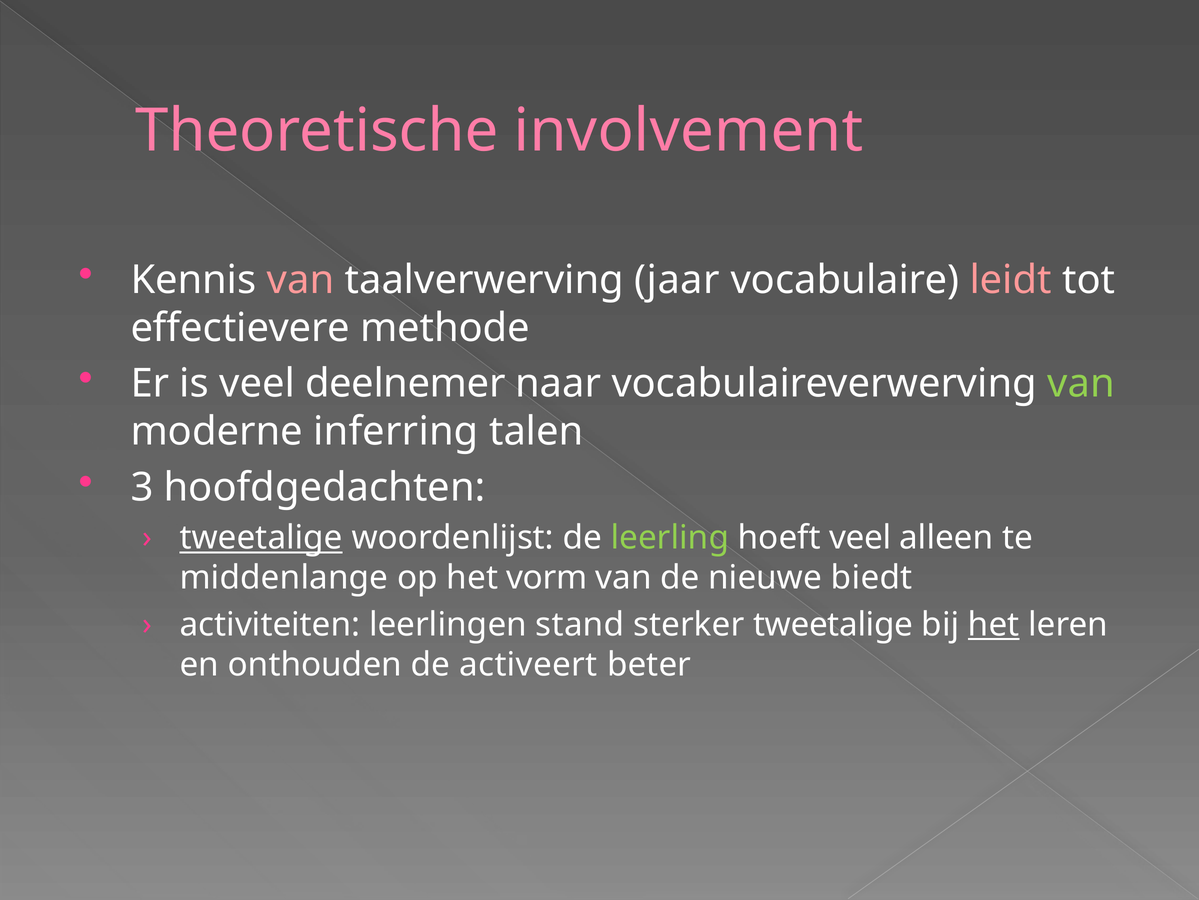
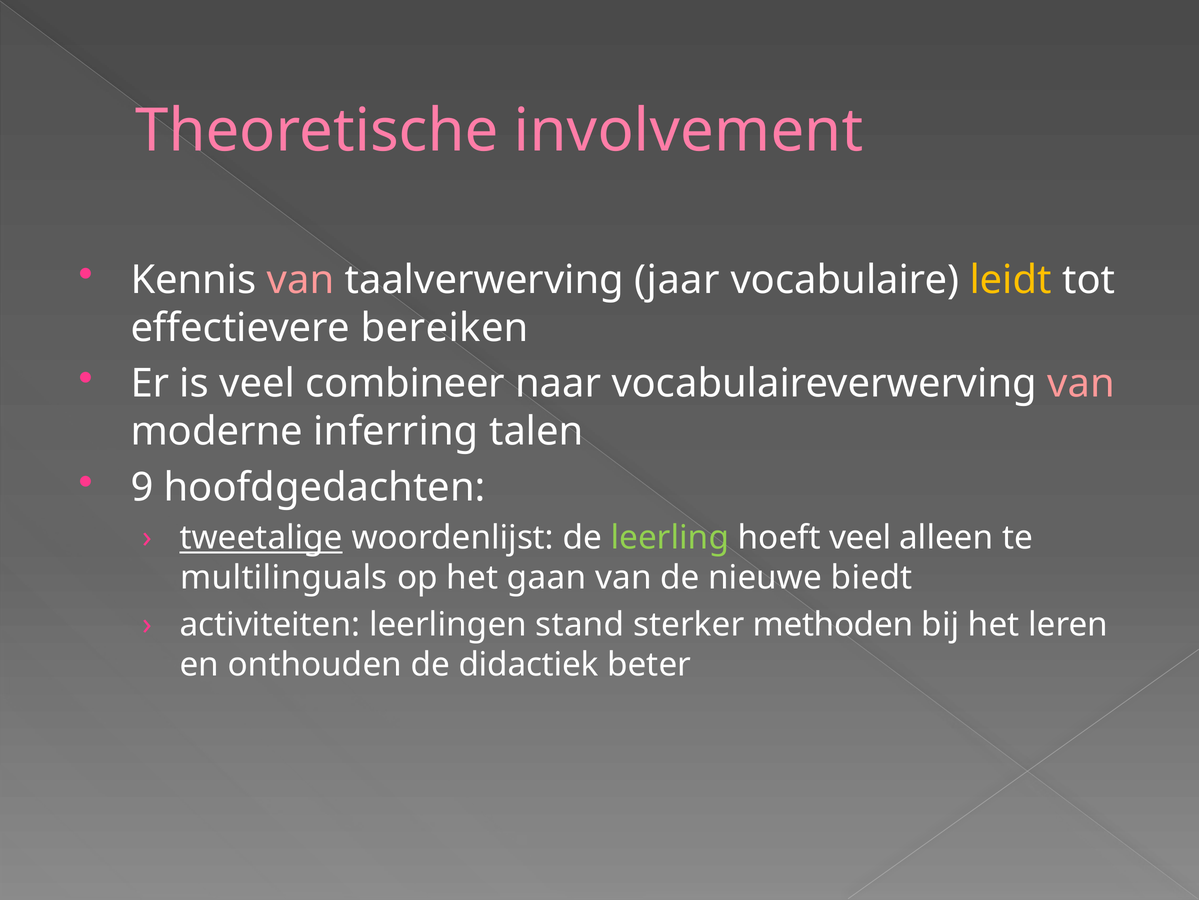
leidt colour: pink -> yellow
methode: methode -> bereiken
deelnemer: deelnemer -> combineer
van at (1081, 383) colour: light green -> pink
3: 3 -> 9
middenlange: middenlange -> multilinguals
vorm: vorm -> gaan
sterker tweetalige: tweetalige -> methoden
het at (994, 624) underline: present -> none
activeert: activeert -> didactiek
